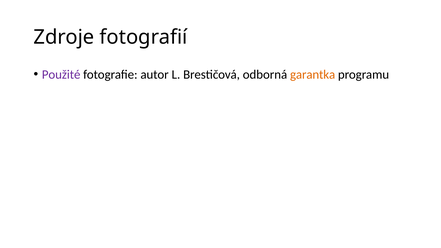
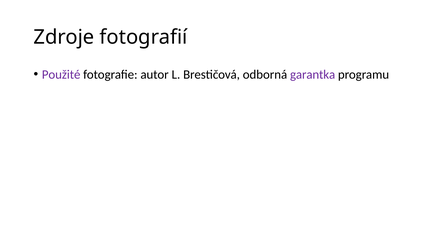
garantka colour: orange -> purple
